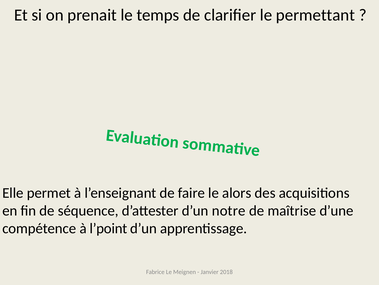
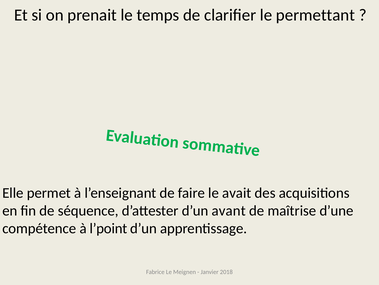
alors: alors -> avait
notre: notre -> avant
